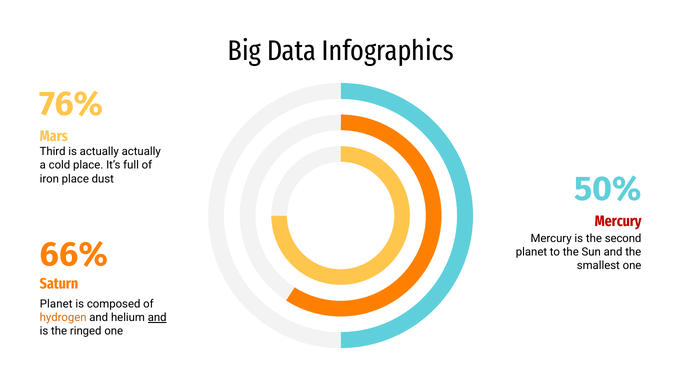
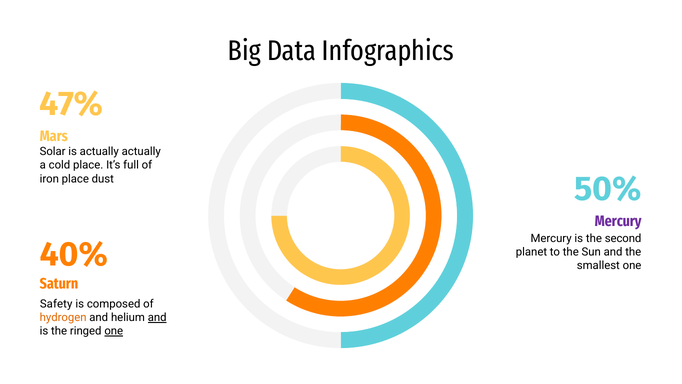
76%: 76% -> 47%
Third: Third -> Solar
Mercury at (618, 221) colour: red -> purple
66%: 66% -> 40%
Planet at (56, 304): Planet -> Safety
one at (114, 331) underline: none -> present
